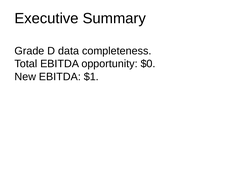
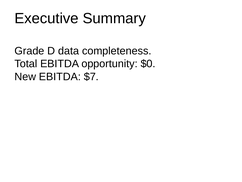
$1: $1 -> $7
